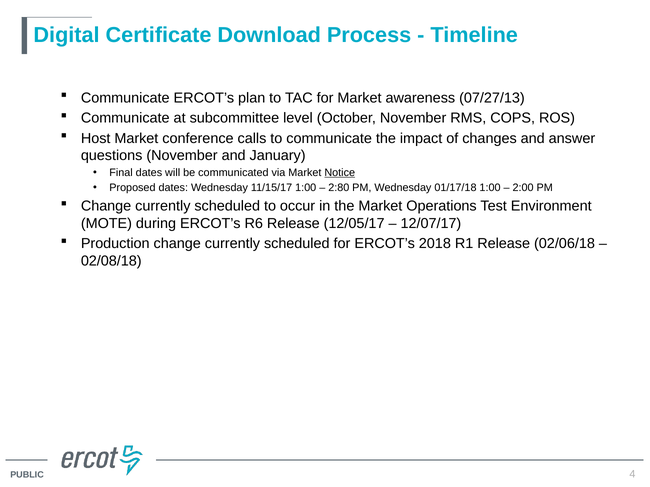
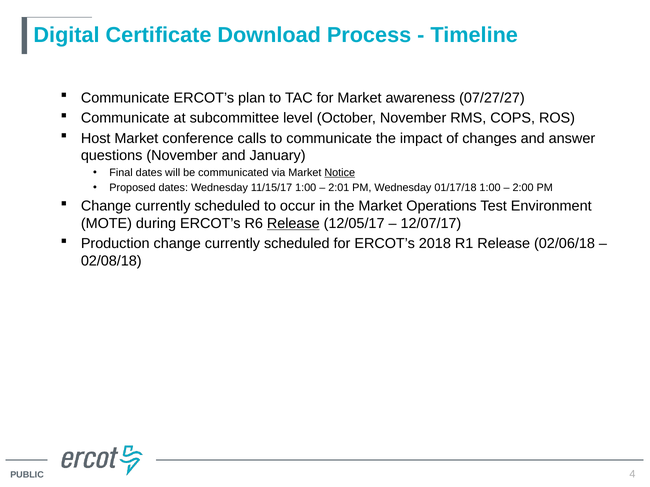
07/27/13: 07/27/13 -> 07/27/27
2:80: 2:80 -> 2:01
Release at (293, 224) underline: none -> present
